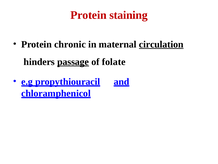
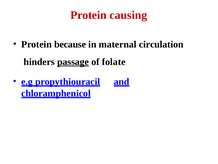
staining: staining -> causing
chronic: chronic -> because
circulation underline: present -> none
